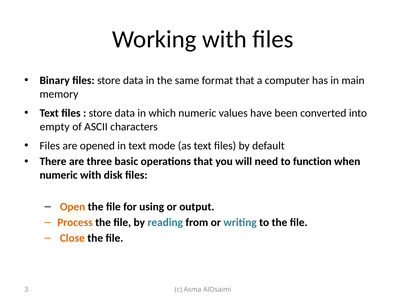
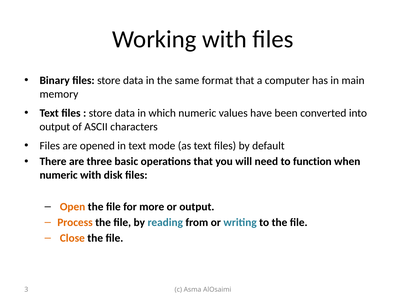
empty at (55, 127): empty -> output
using: using -> more
